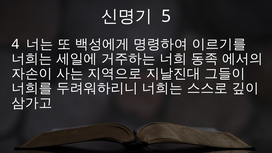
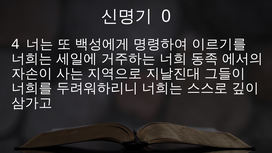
5: 5 -> 0
